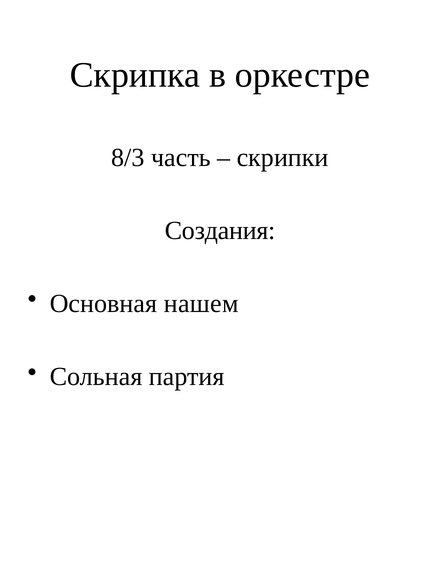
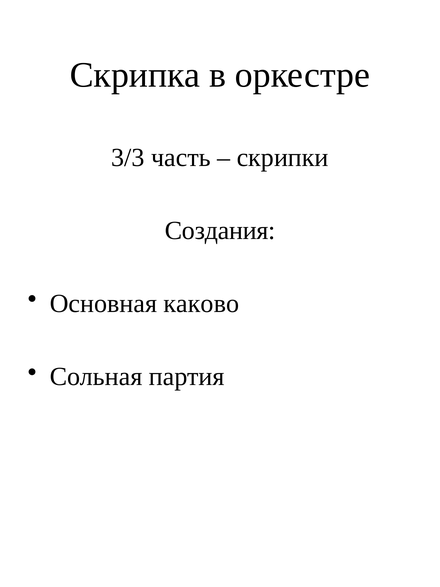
8/3: 8/3 -> 3/3
нашем: нашем -> каково
